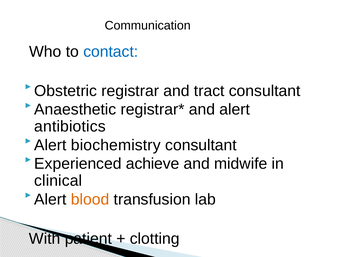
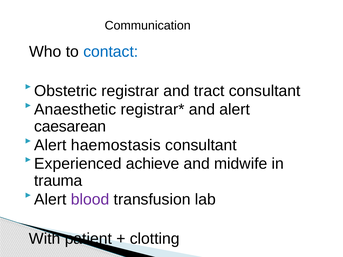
antibiotics: antibiotics -> caesarean
biochemistry: biochemistry -> haemostasis
clinical: clinical -> trauma
blood colour: orange -> purple
